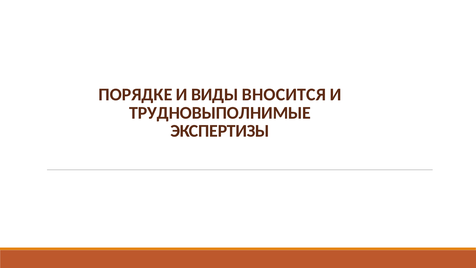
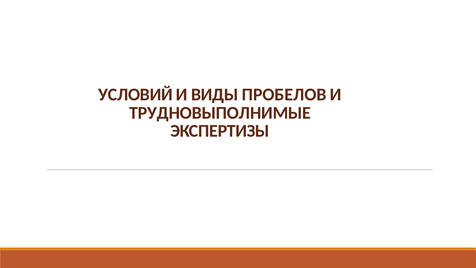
ПОРЯДКЕ: ПОРЯДКЕ -> УСЛОВИЙ
ВНОСИТСЯ: ВНОСИТСЯ -> ПРОБЕЛОВ
